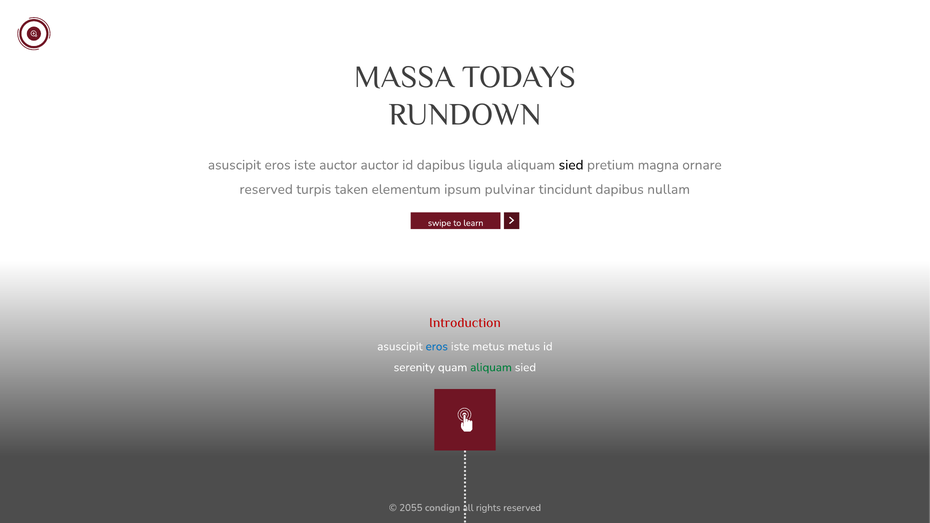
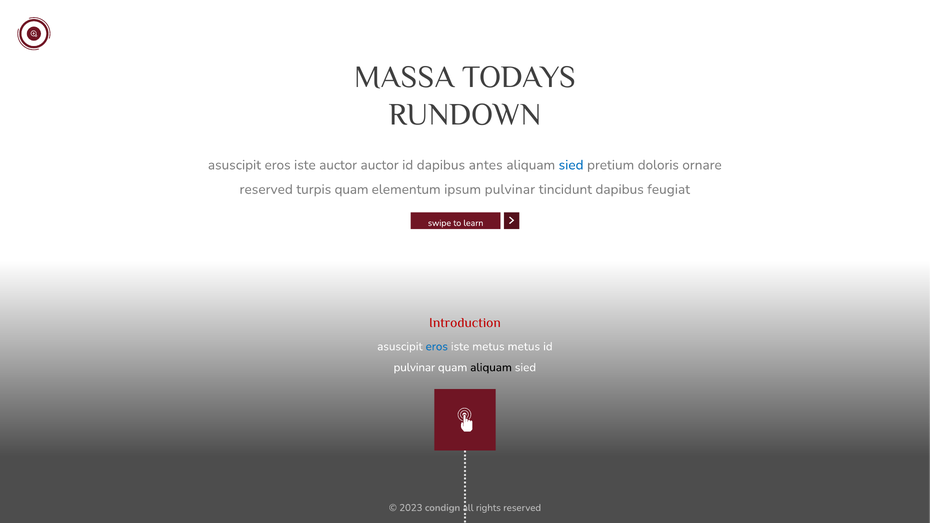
ligula: ligula -> antes
sied at (571, 165) colour: black -> blue
magna: magna -> doloris
turpis taken: taken -> quam
nullam: nullam -> feugiat
serenity at (414, 367): serenity -> pulvinar
aliquam at (491, 367) colour: green -> black
2055: 2055 -> 2023
